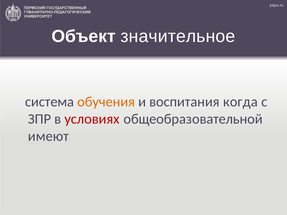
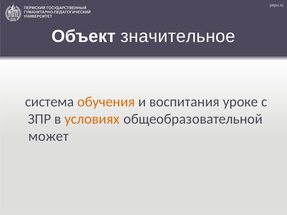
когда: когда -> уроке
условиях colour: red -> orange
имеют: имеют -> может
